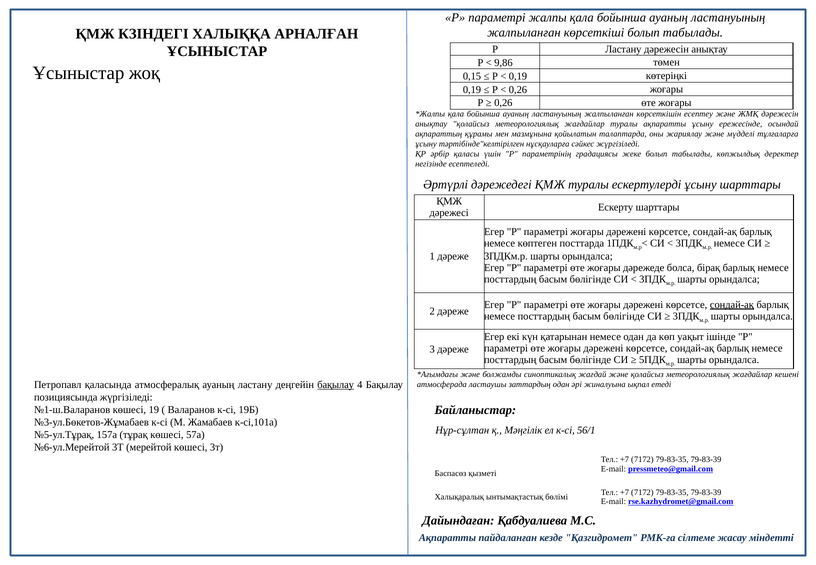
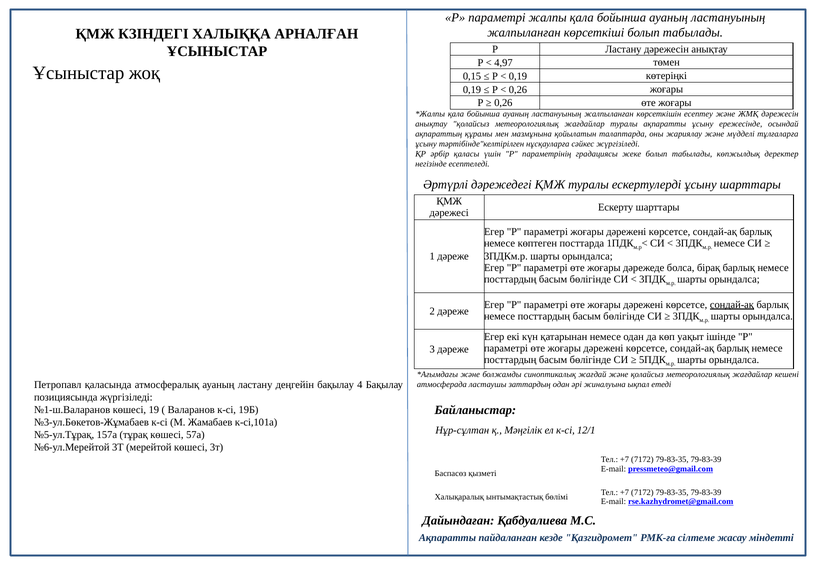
9,86: 9,86 -> 4,97
бақылау at (336, 385) underline: present -> none
56/1: 56/1 -> 12/1
